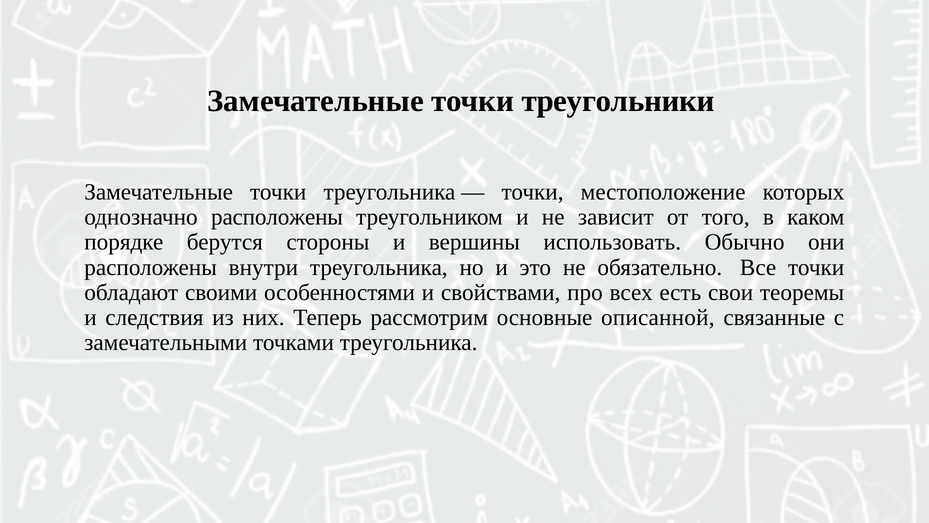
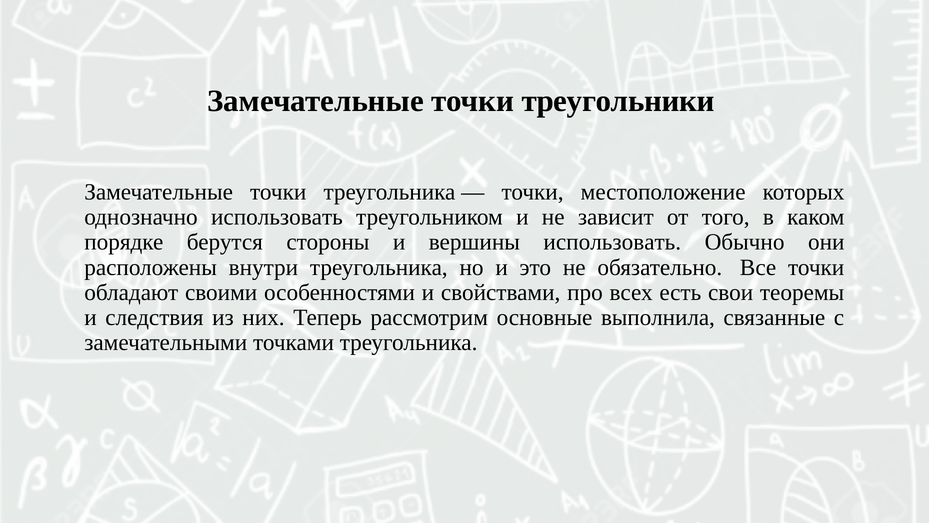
однозначно расположены: расположены -> использовать
описанной: описанной -> выполнила
